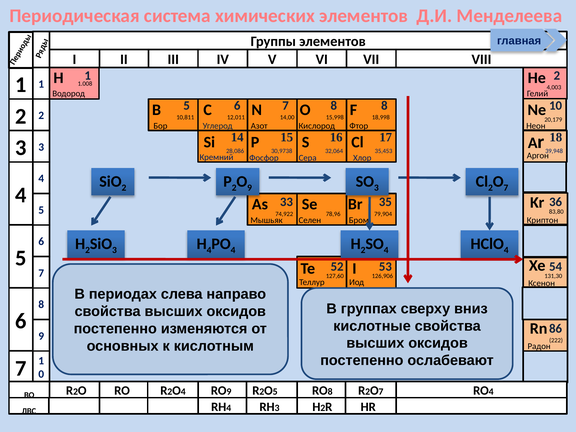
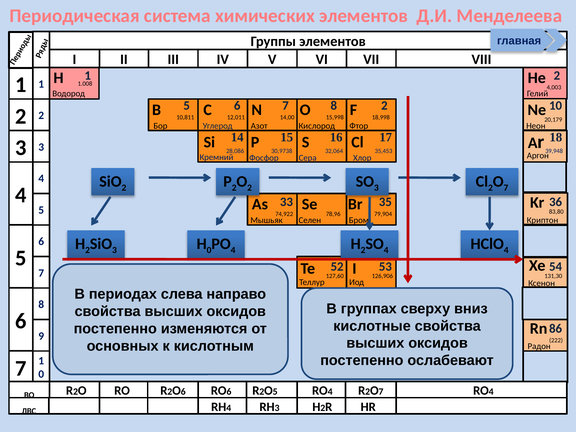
8 8: 8 -> 2
O 9: 9 -> 2
4 at (209, 250): 4 -> 0
O 4: 4 -> 6
RO 9: 9 -> 6
5 RO 8: 8 -> 4
